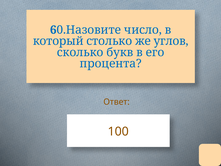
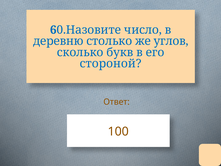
который: который -> деревню
процента: процента -> стороной
